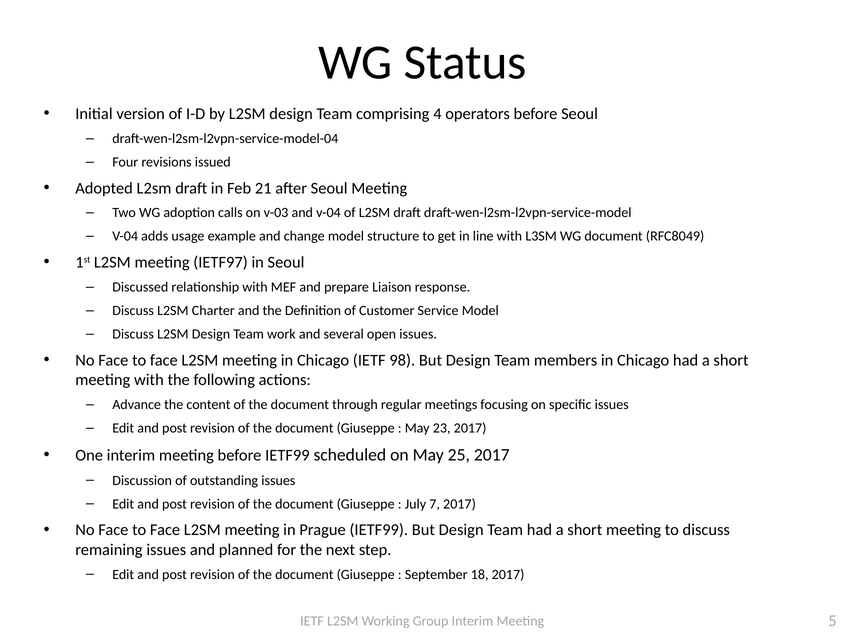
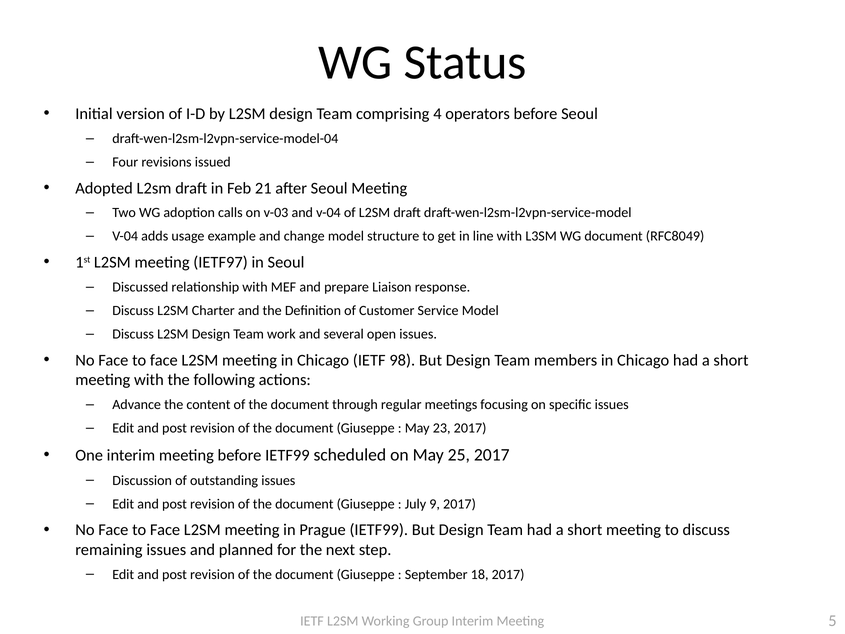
7: 7 -> 9
